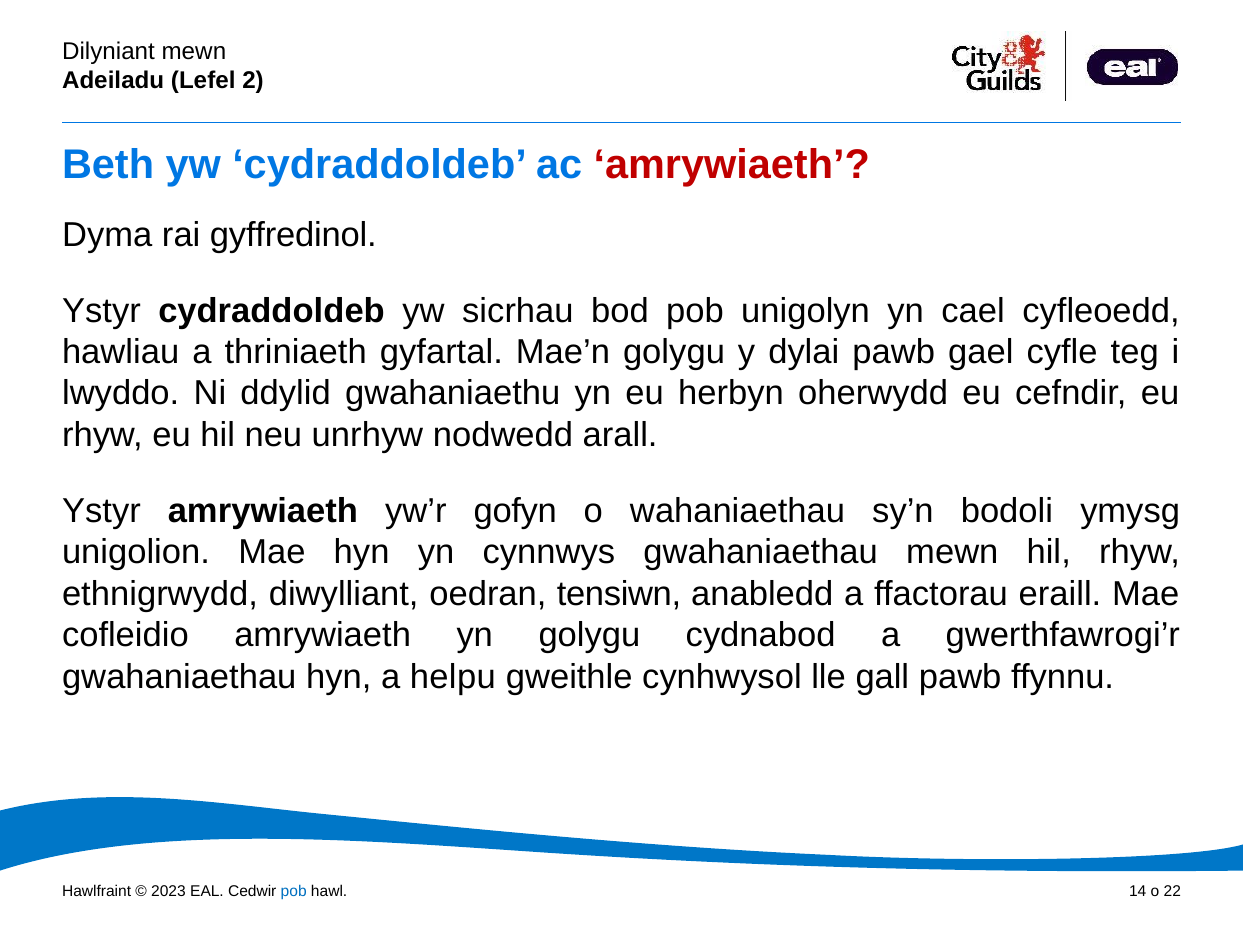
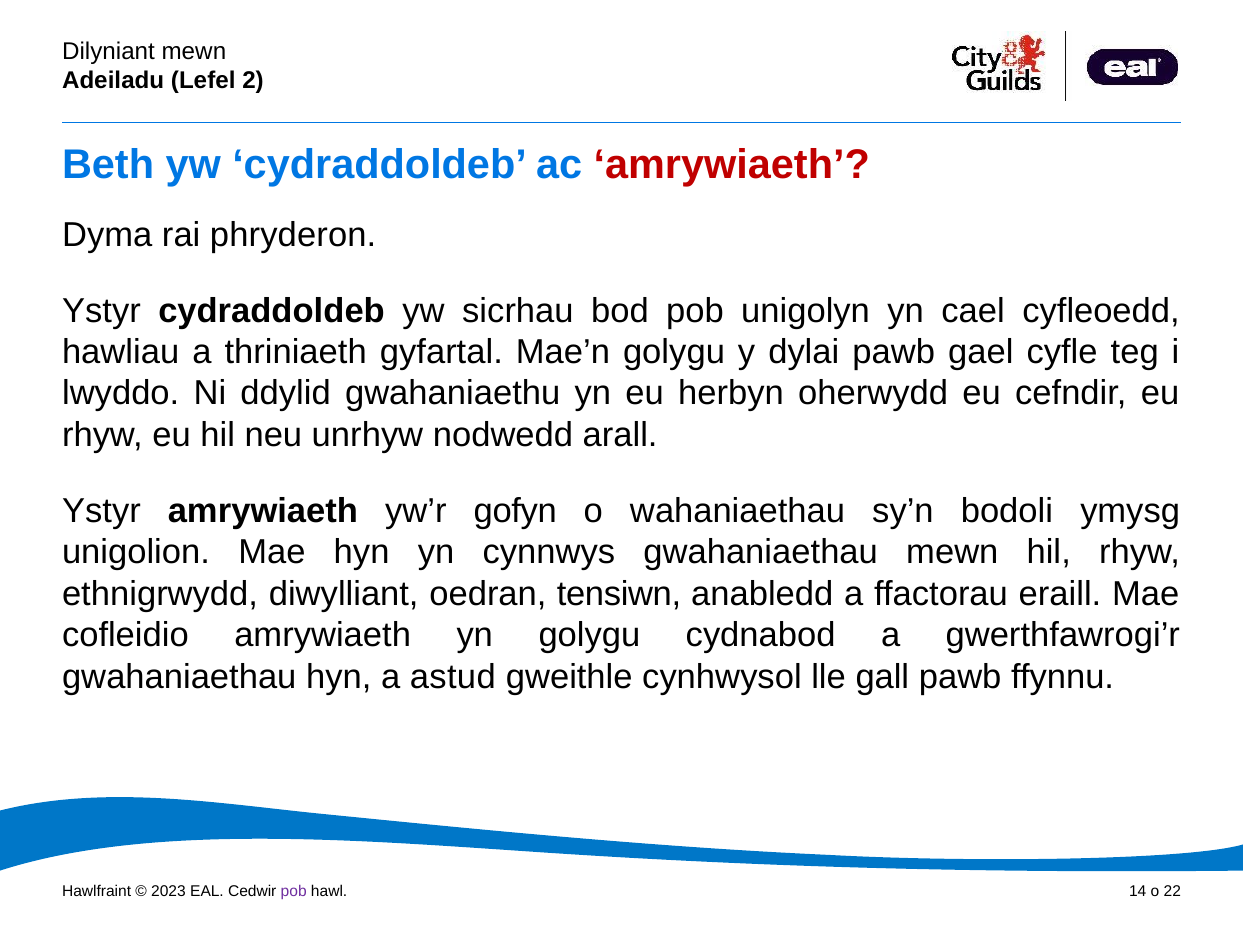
gyffredinol: gyffredinol -> phryderon
helpu: helpu -> astud
pob at (294, 891) colour: blue -> purple
